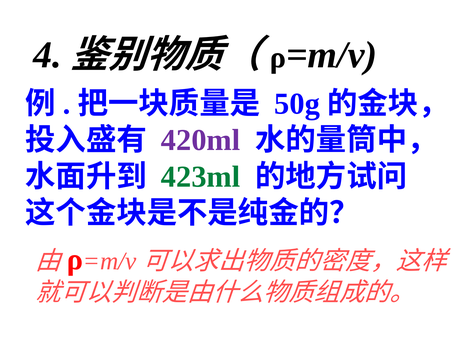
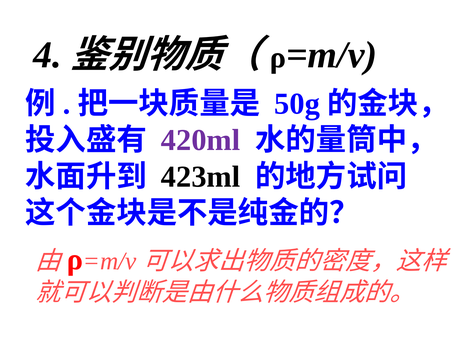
423ml colour: green -> black
